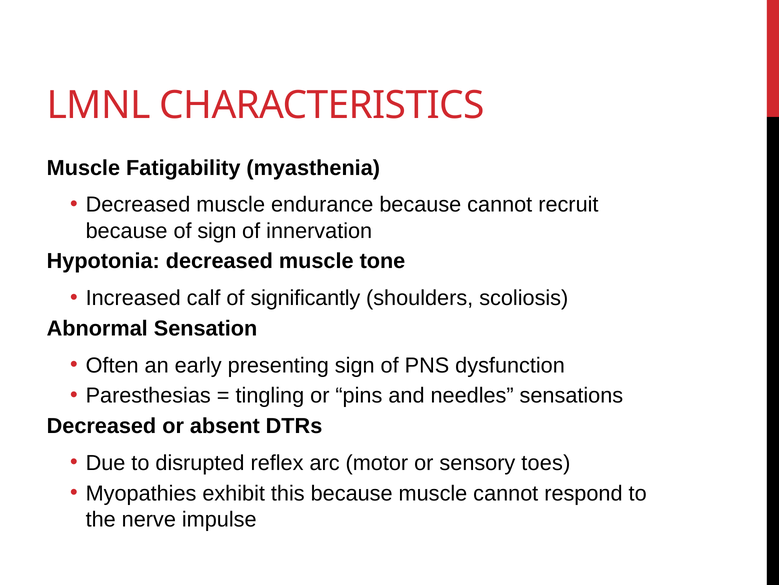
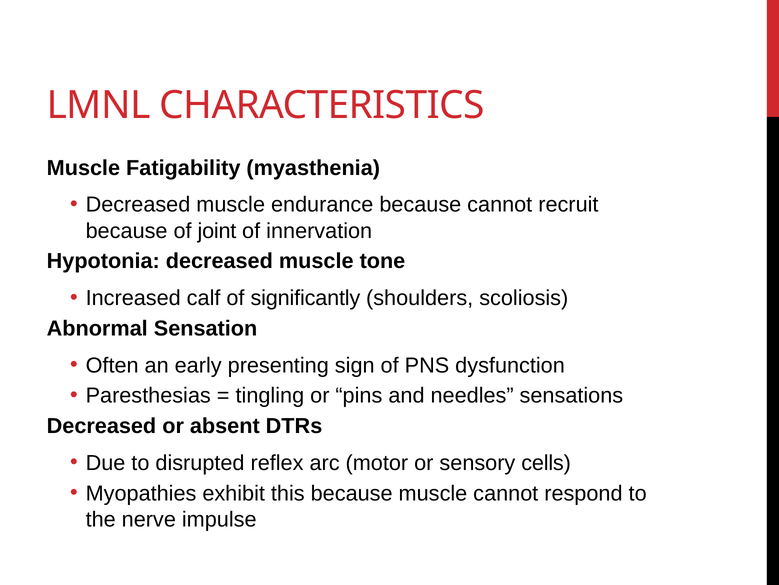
of sign: sign -> joint
toes: toes -> cells
